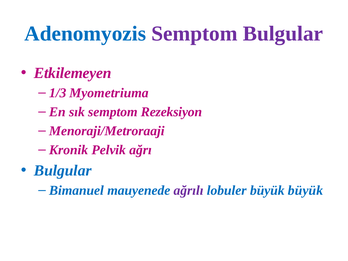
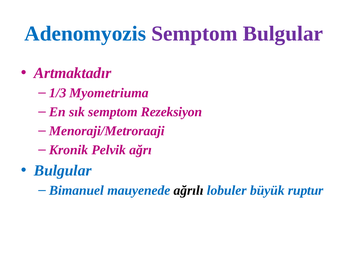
Etkilemeyen: Etkilemeyen -> Artmaktadır
ağrılı colour: purple -> black
büyük büyük: büyük -> ruptur
